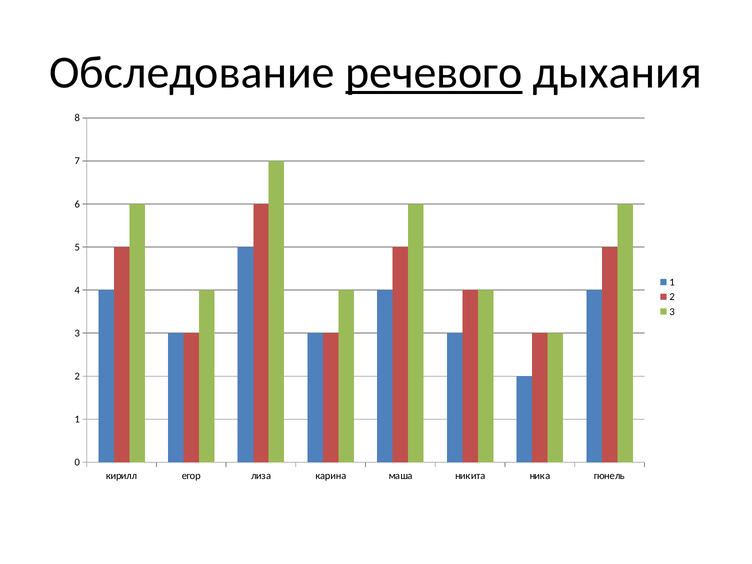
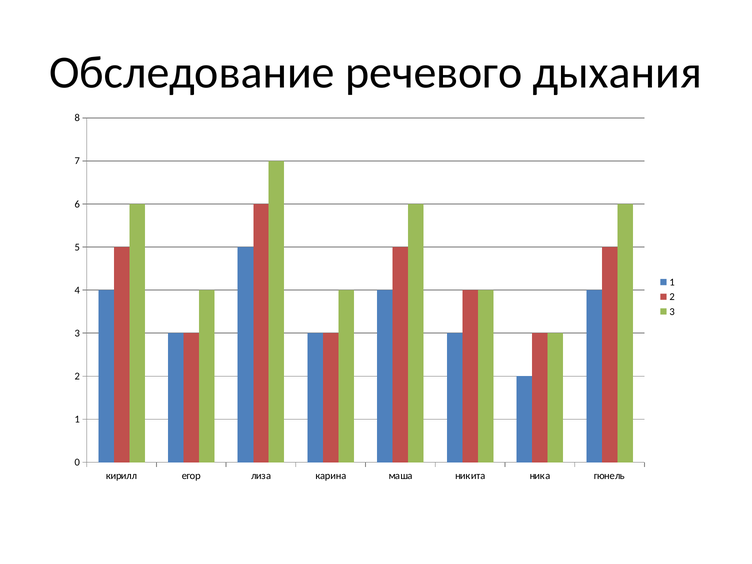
речевого underline: present -> none
